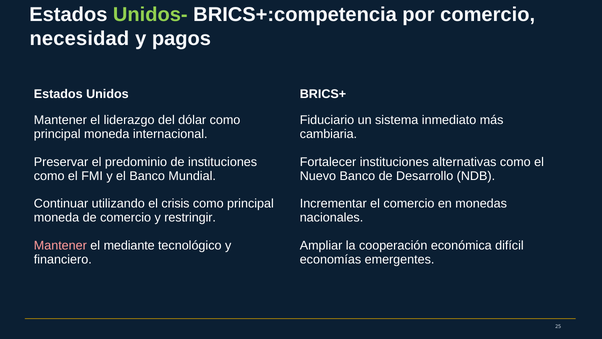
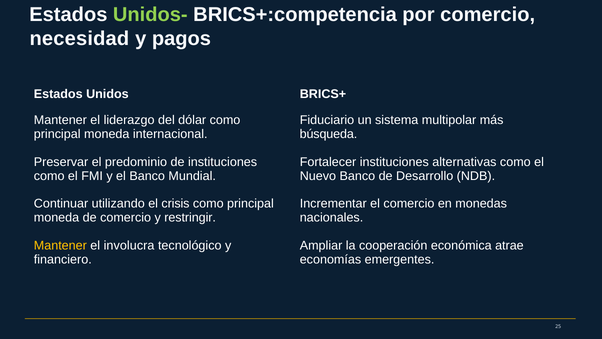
inmediato: inmediato -> multipolar
cambiaria: cambiaria -> búsqueda
Mantener at (60, 245) colour: pink -> yellow
mediante: mediante -> involucra
difícil: difícil -> atrae
